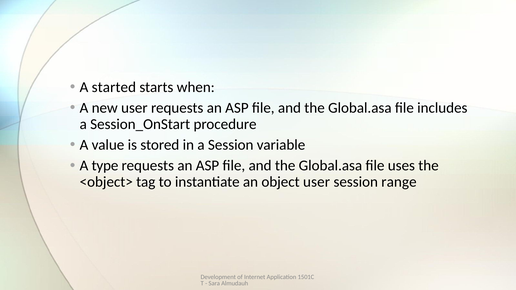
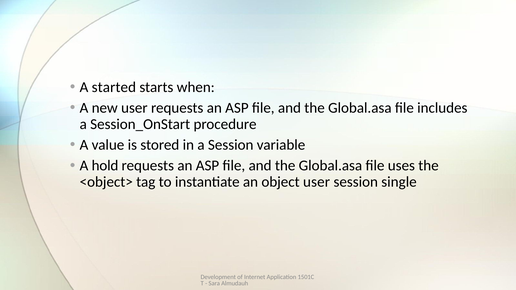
type: type -> hold
range: range -> single
